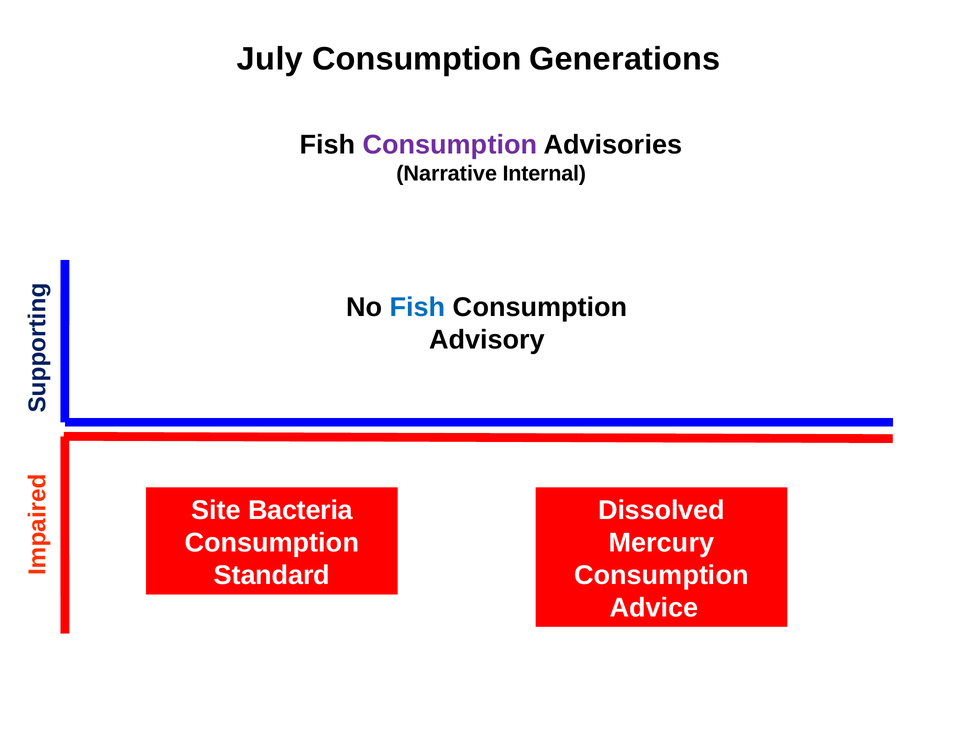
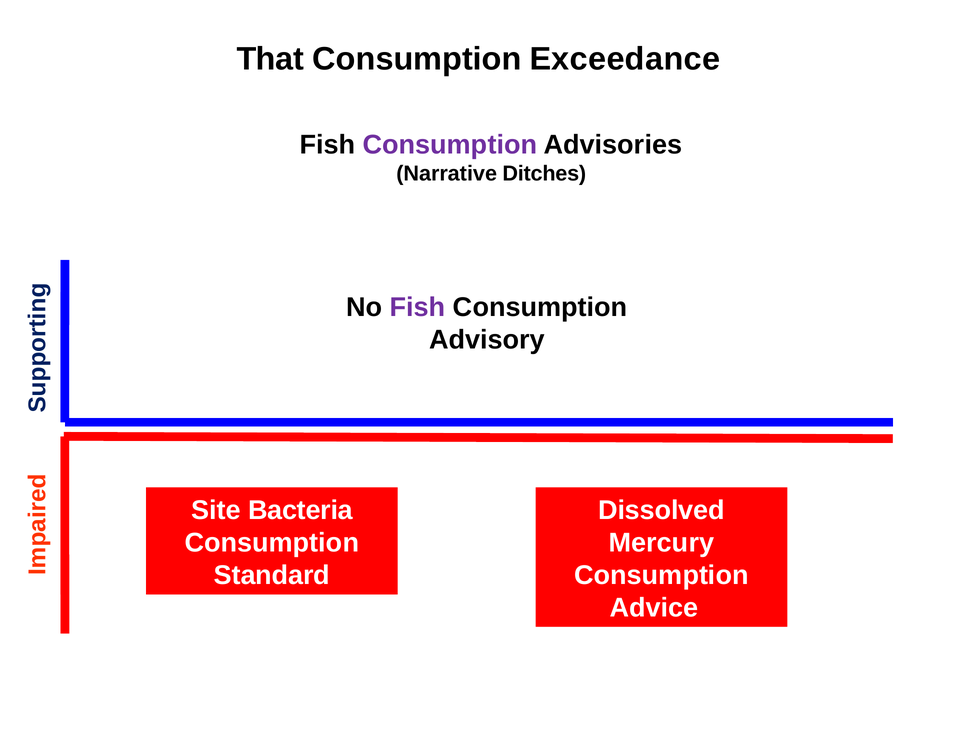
July: July -> That
Generations: Generations -> Exceedance
Internal: Internal -> Ditches
Fish at (418, 307) colour: blue -> purple
